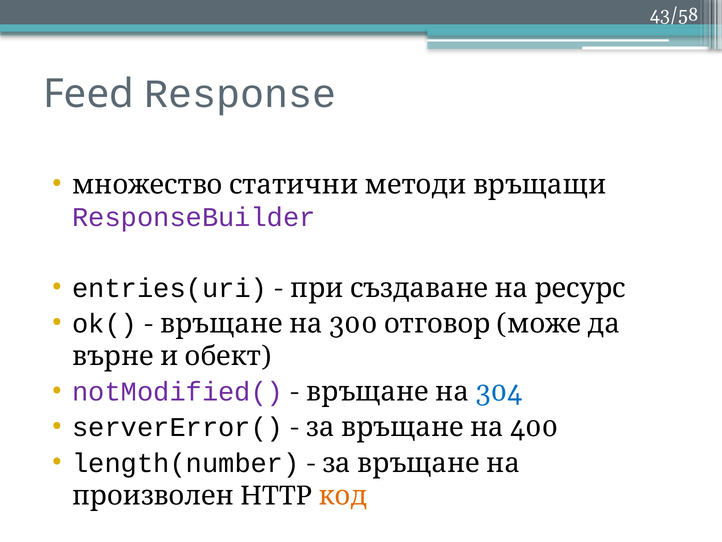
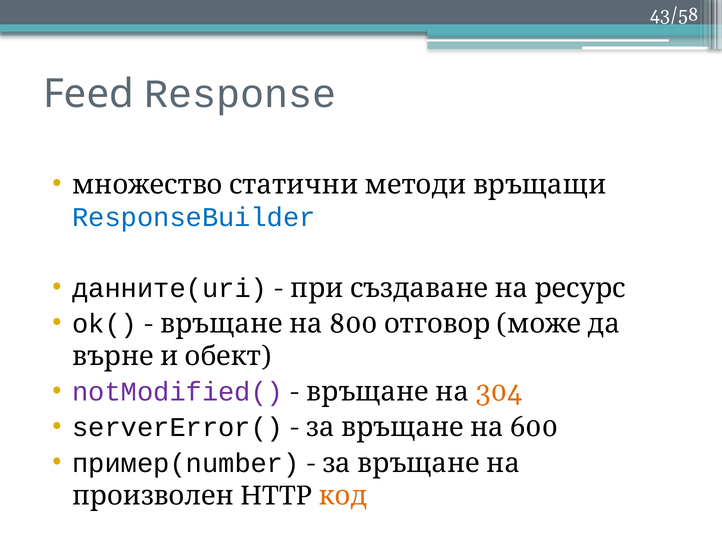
ResponseBuilder colour: purple -> blue
entries(uri: entries(uri -> данните(uri
300: 300 -> 800
304 colour: blue -> orange
400: 400 -> 600
length(number: length(number -> пример(number
